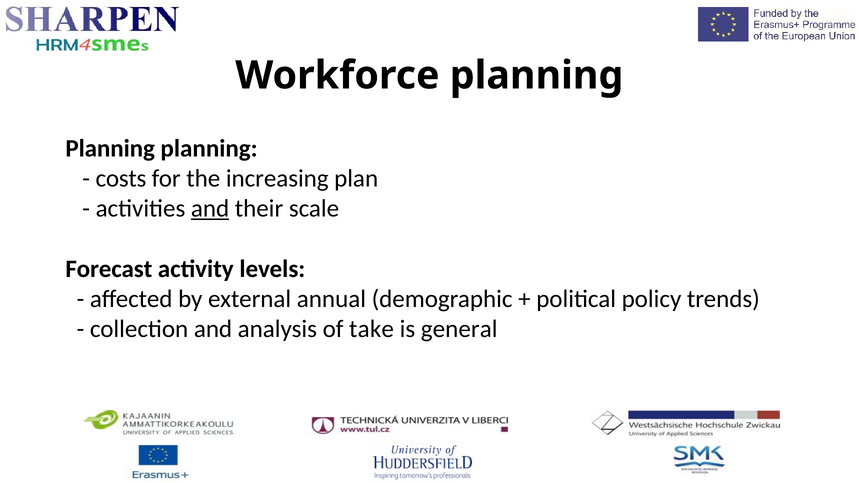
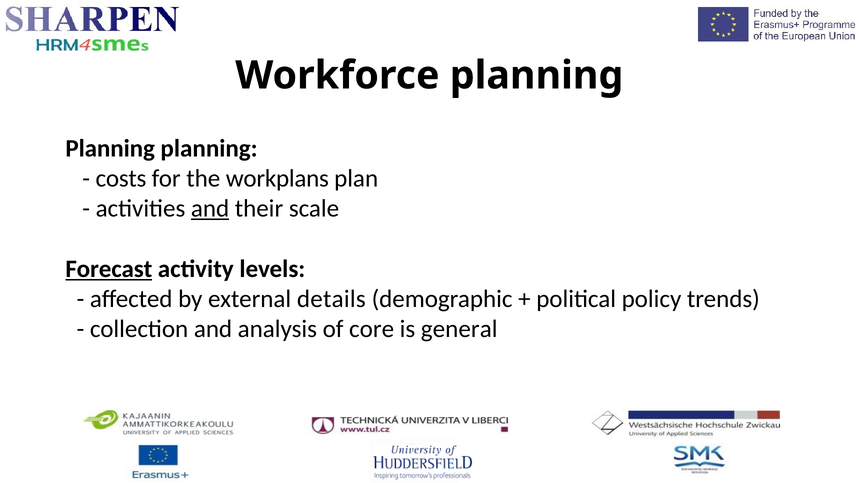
increasing: increasing -> workplans
Forecast underline: none -> present
annual: annual -> details
take: take -> core
